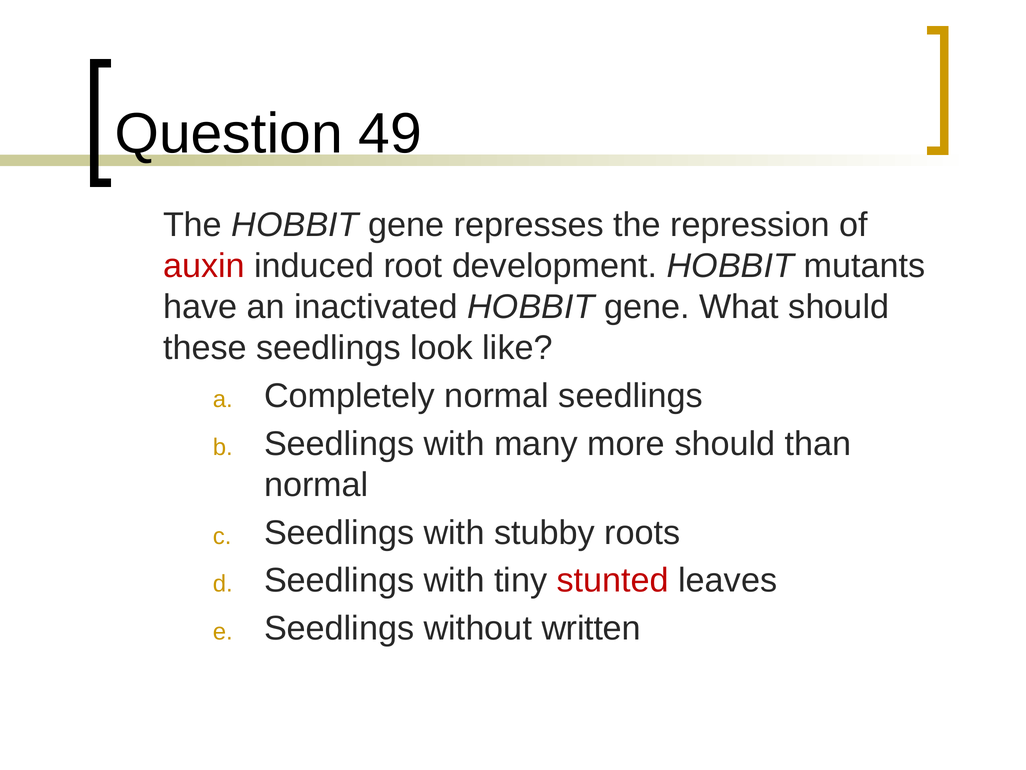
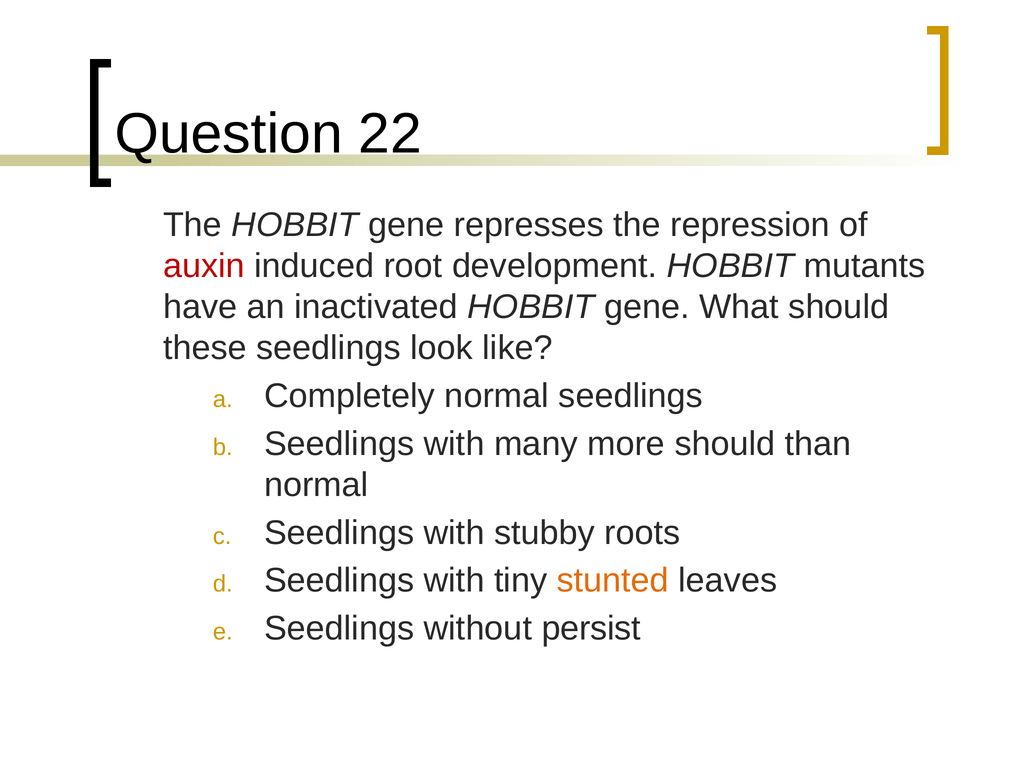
49: 49 -> 22
stunted colour: red -> orange
written: written -> persist
